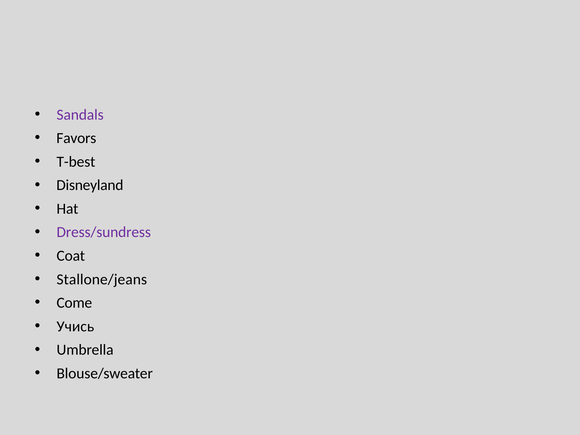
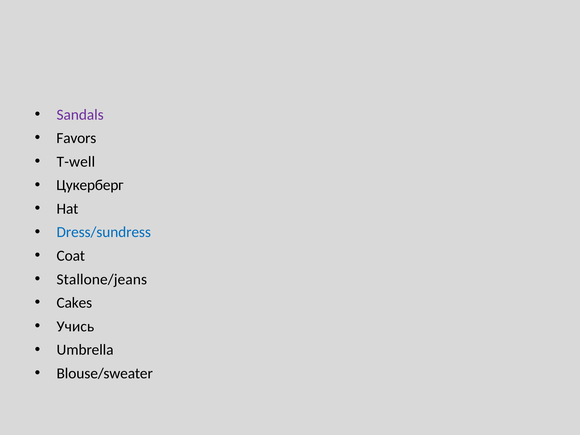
T-best: T-best -> T-well
Disneyland: Disneyland -> Цукерберг
Dress/sundress colour: purple -> blue
Come: Come -> Cakes
